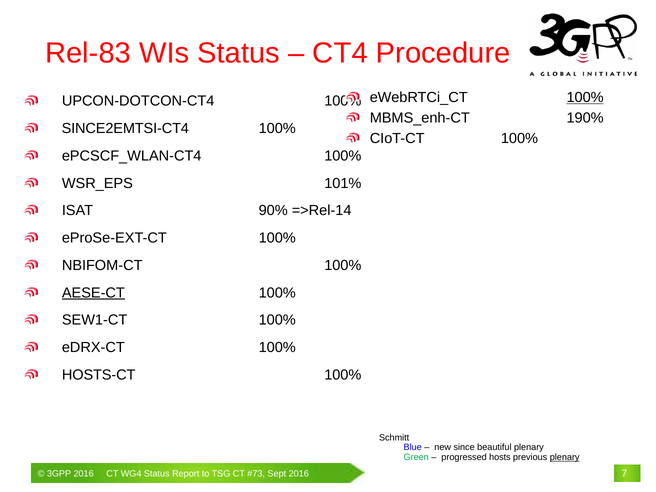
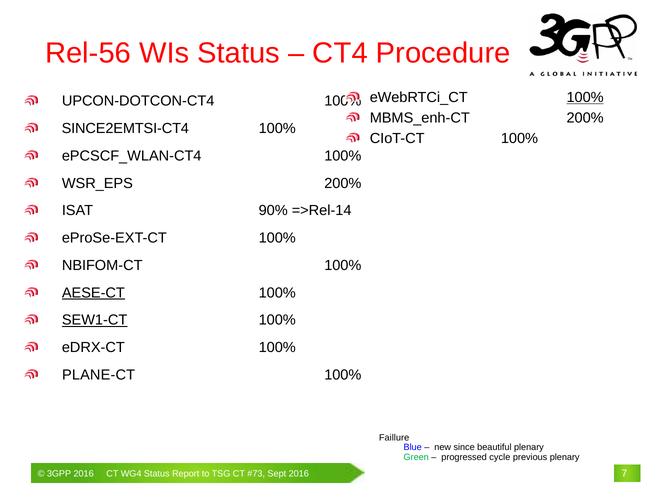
Rel-83: Rel-83 -> Rel-56
MBMS_enh-CT 190%: 190% -> 200%
WSR_EPS 101%: 101% -> 200%
SEW1-CT underline: none -> present
HOSTS-CT: HOSTS-CT -> PLANE-CT
Schmitt: Schmitt -> Faillure
hosts: hosts -> cycle
plenary at (565, 457) underline: present -> none
